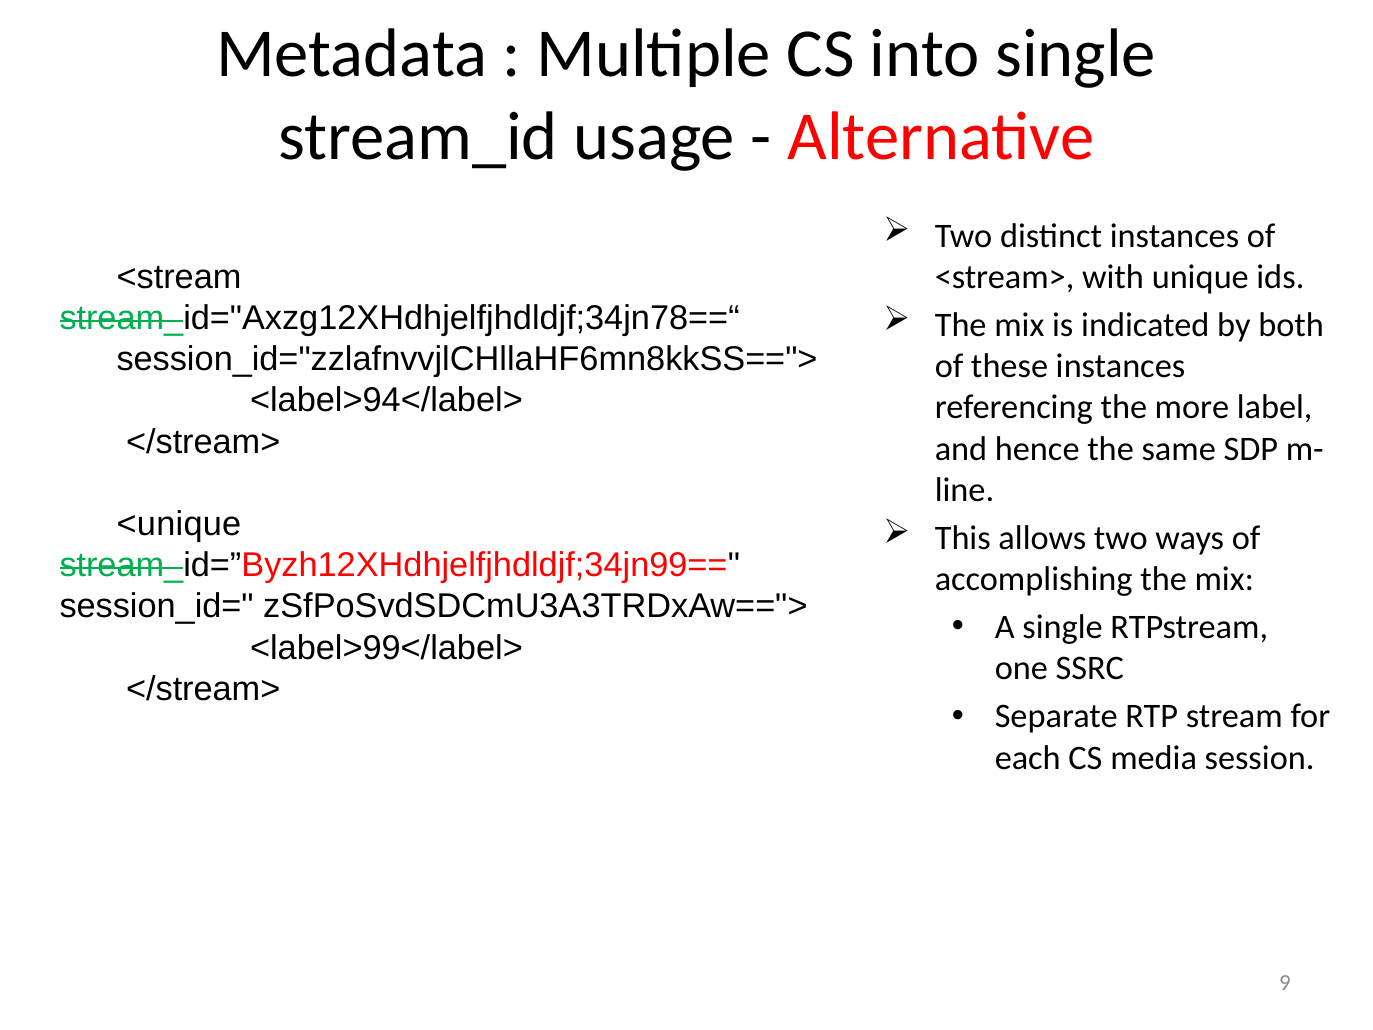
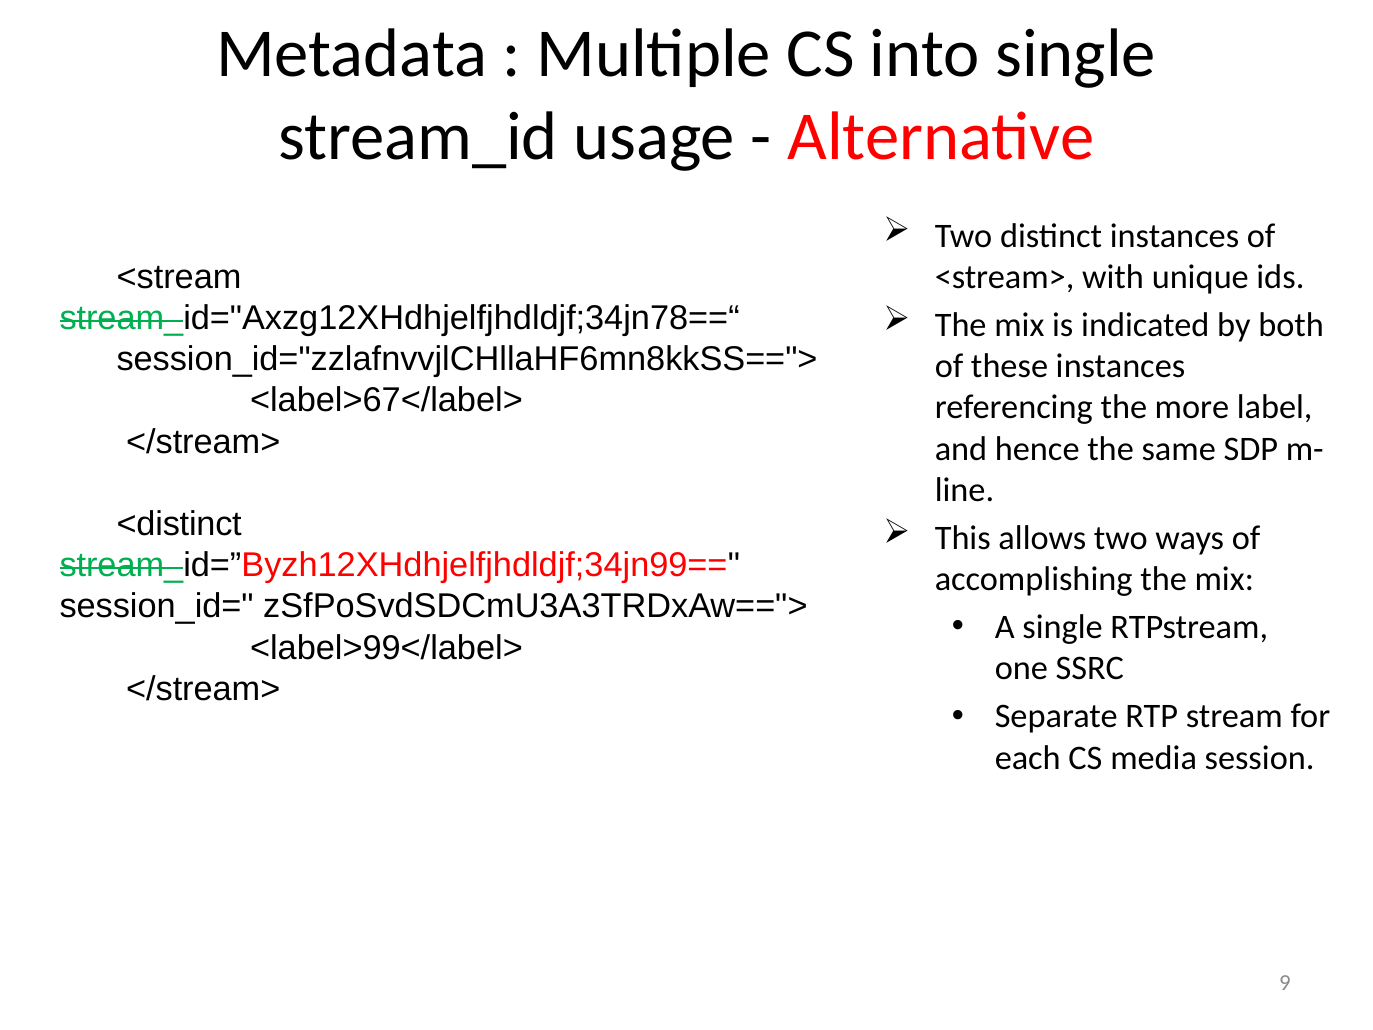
<label>94</label>: <label>94</label> -> <label>67</label>
<unique: <unique -> <distinct
